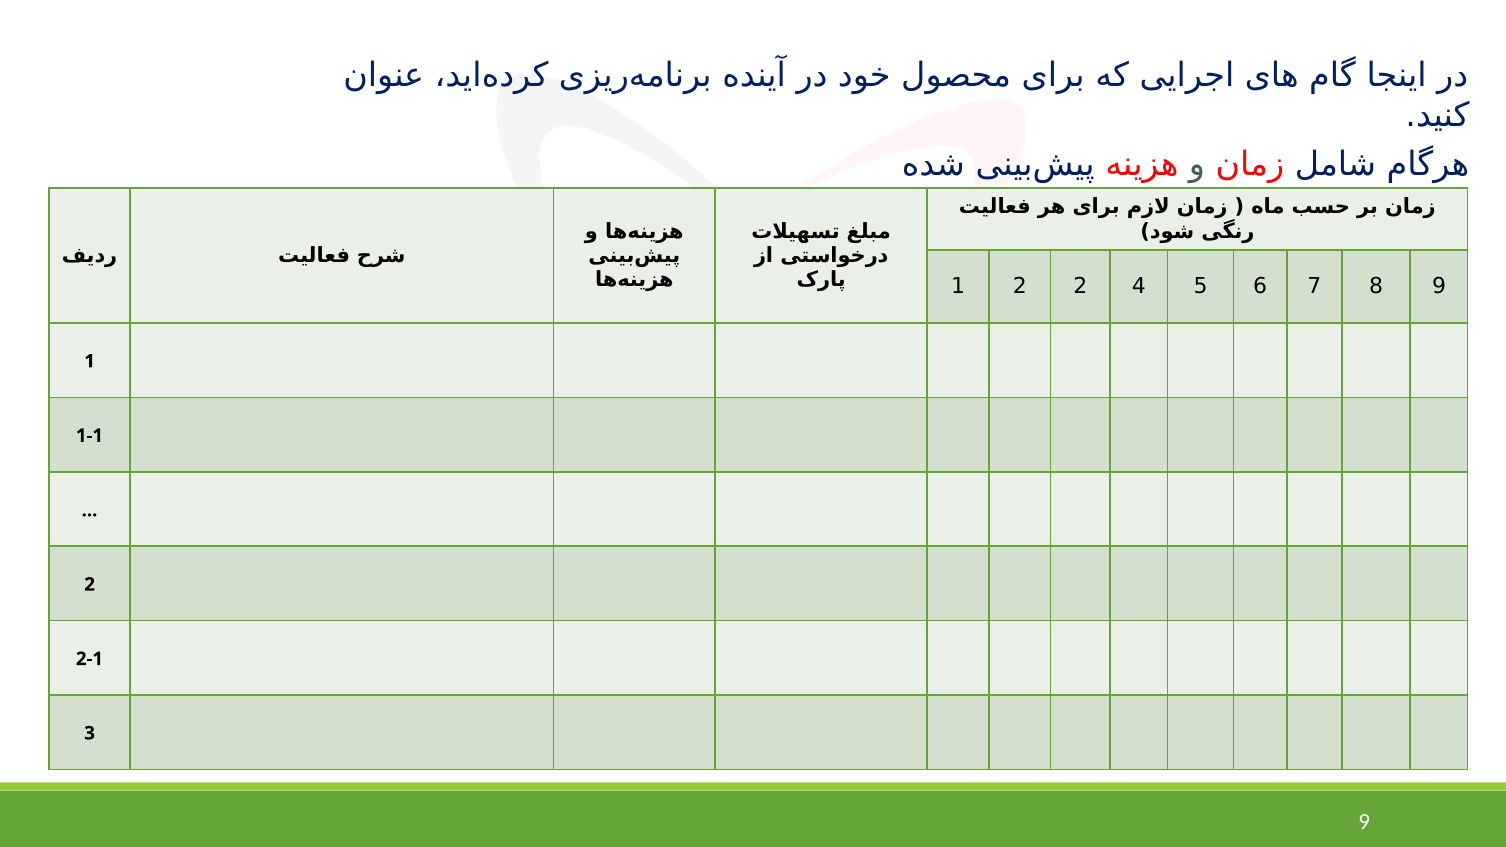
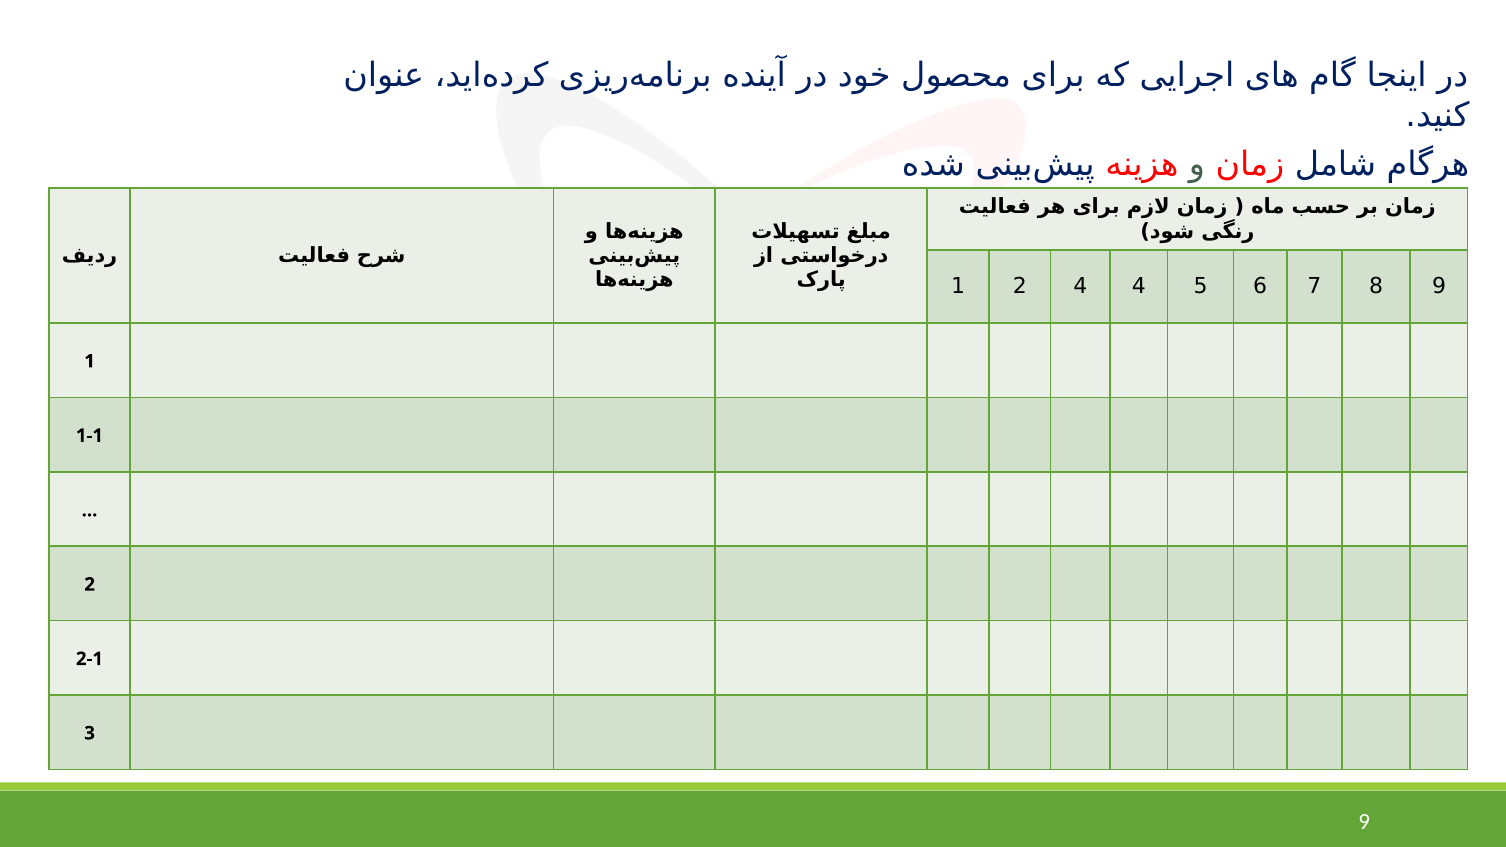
2 2: 2 -> 4
